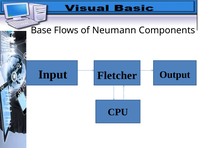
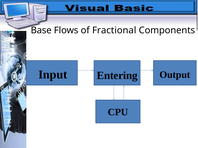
Neumann: Neumann -> Fractional
Fletcher: Fletcher -> Entering
